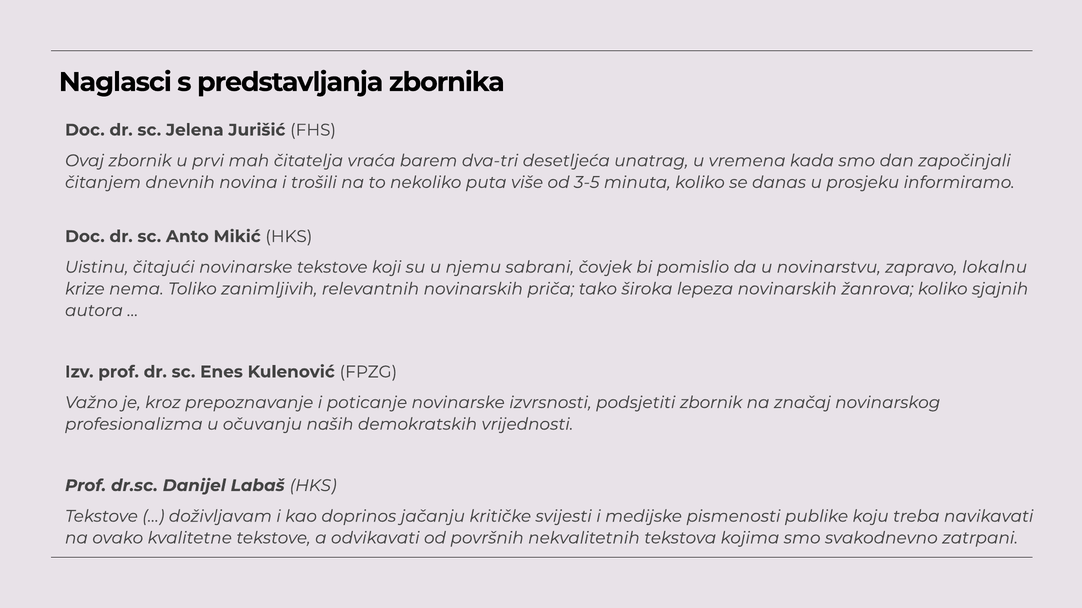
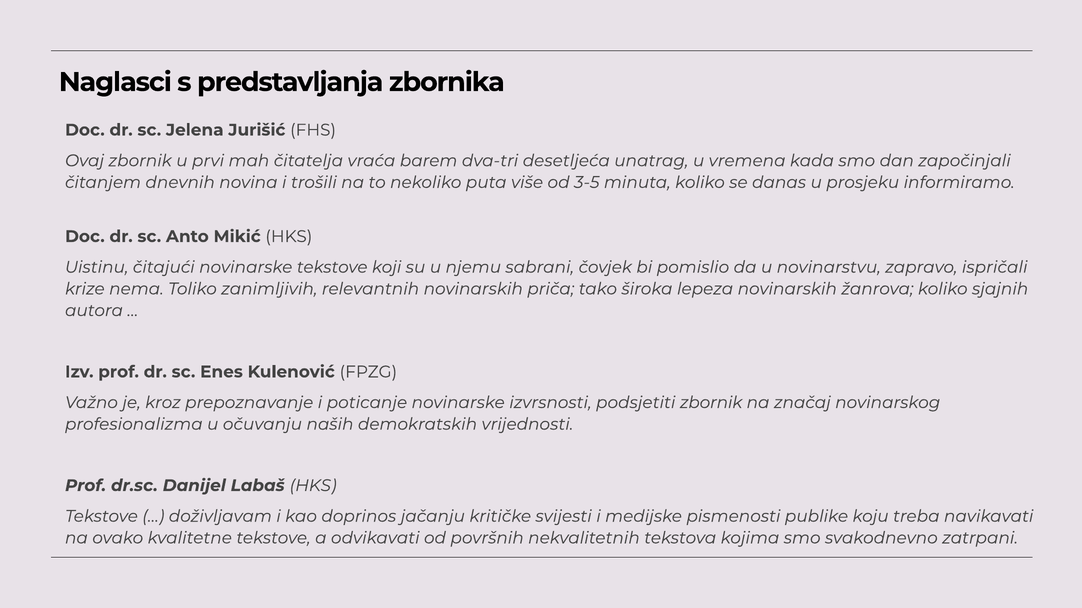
lokalnu: lokalnu -> ispričali
